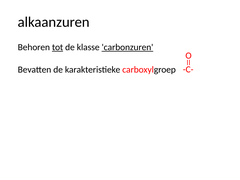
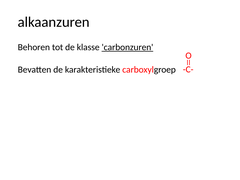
tot underline: present -> none
